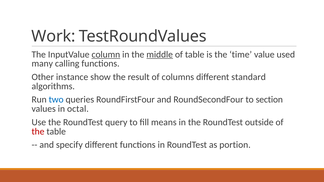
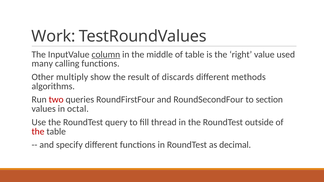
middle underline: present -> none
time: time -> right
instance: instance -> multiply
columns: columns -> discards
standard: standard -> methods
two colour: blue -> red
means: means -> thread
portion: portion -> decimal
